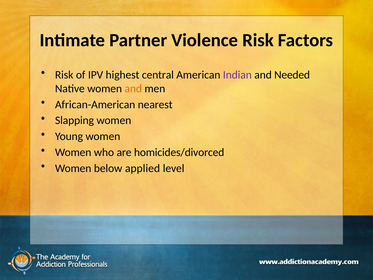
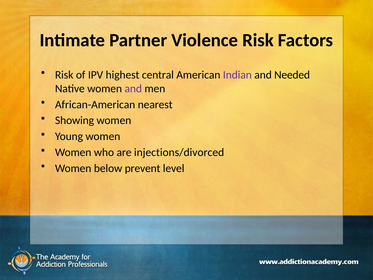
and at (133, 88) colour: orange -> purple
Slapping: Slapping -> Showing
homicides/divorced: homicides/divorced -> injections/divorced
applied: applied -> prevent
